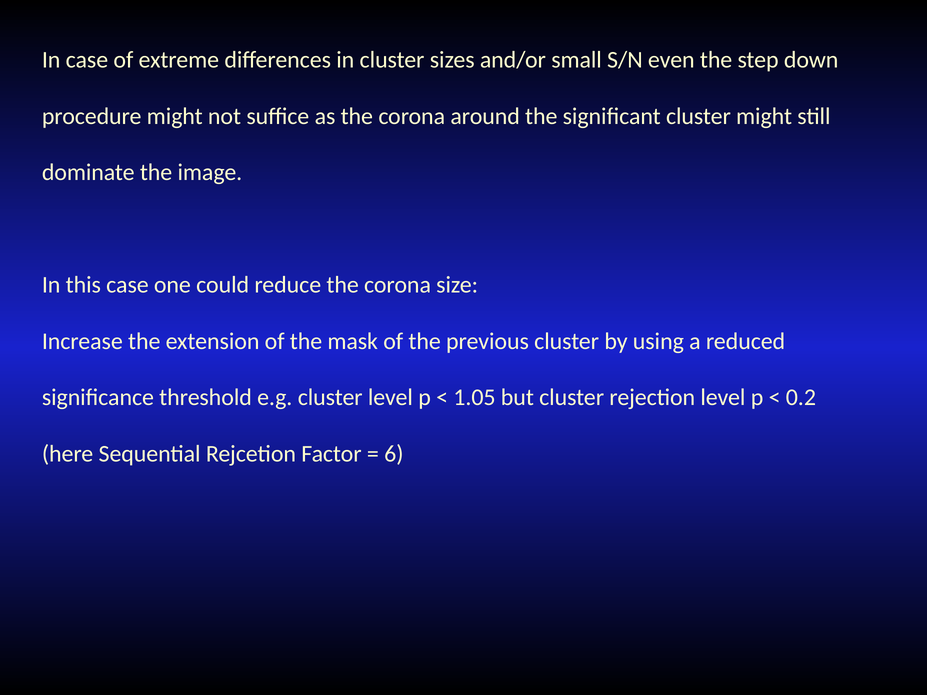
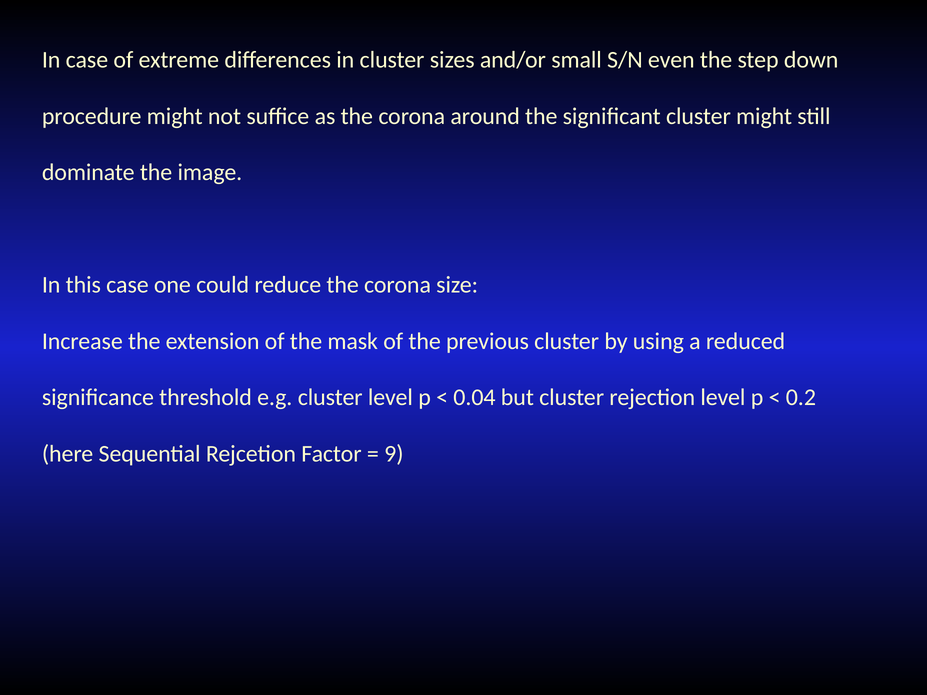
1.05: 1.05 -> 0.04
6: 6 -> 9
